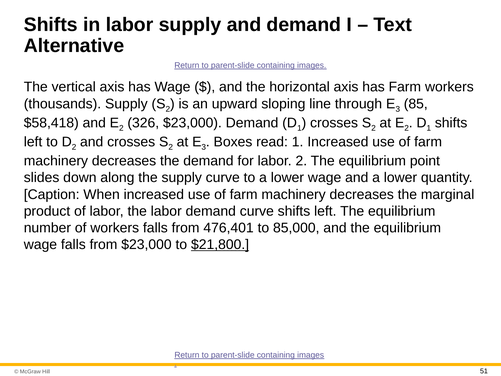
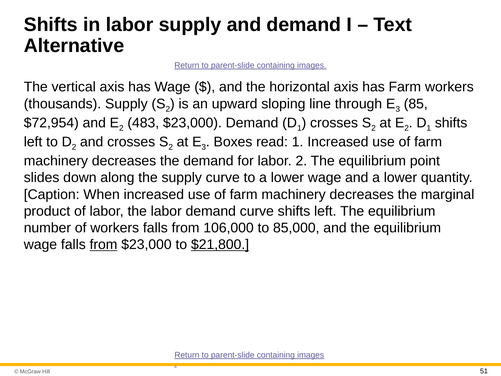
$58,418: $58,418 -> $72,954
326: 326 -> 483
476,401: 476,401 -> 106,000
from at (104, 244) underline: none -> present
